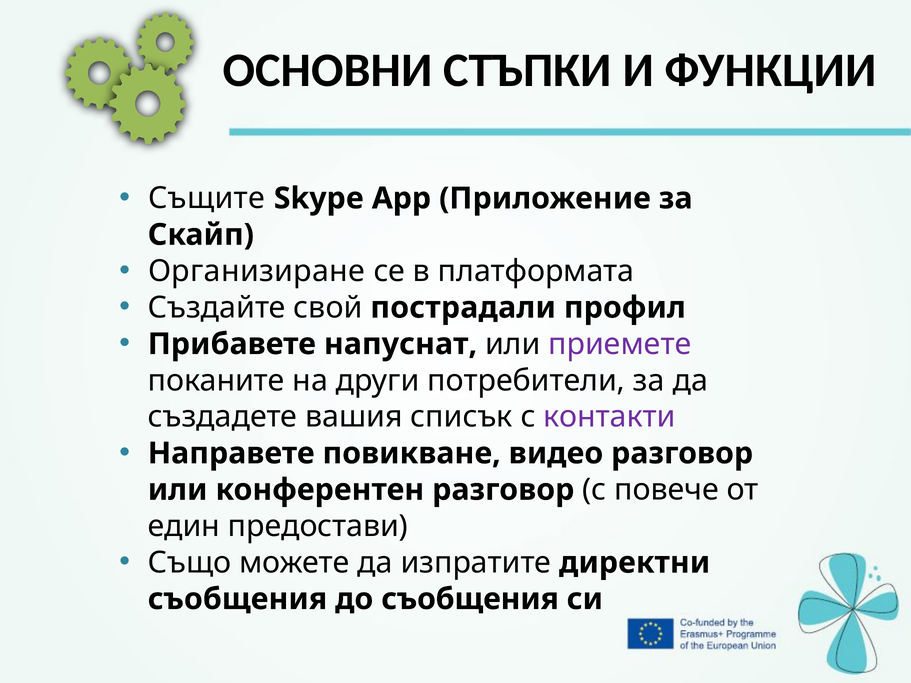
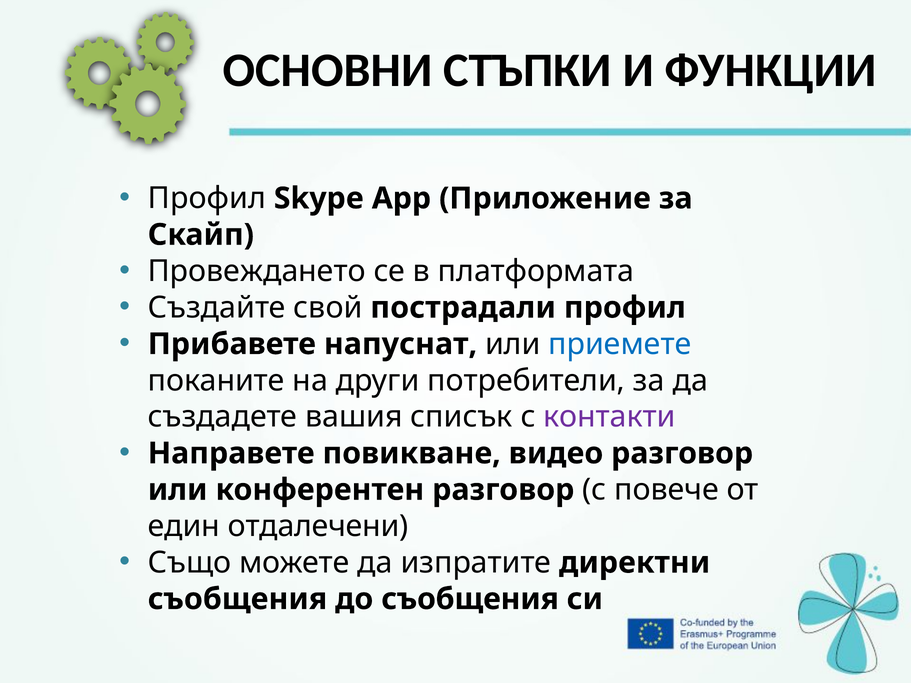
Същите at (207, 198): Същите -> Профил
Организиране: Организиране -> Провеждането
приемете colour: purple -> blue
предостави: предостави -> отдалечени
